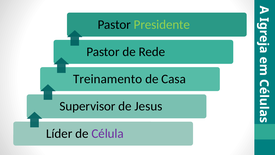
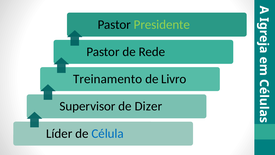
Casa: Casa -> Livro
Jesus: Jesus -> Dizer
Célula colour: purple -> blue
